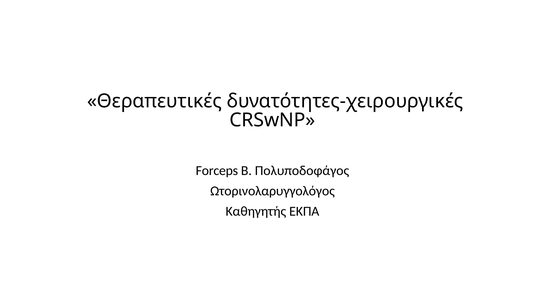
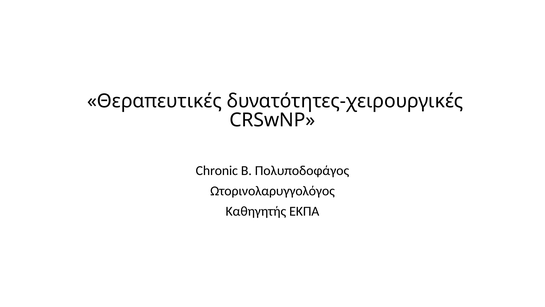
Forceps: Forceps -> Chronic
